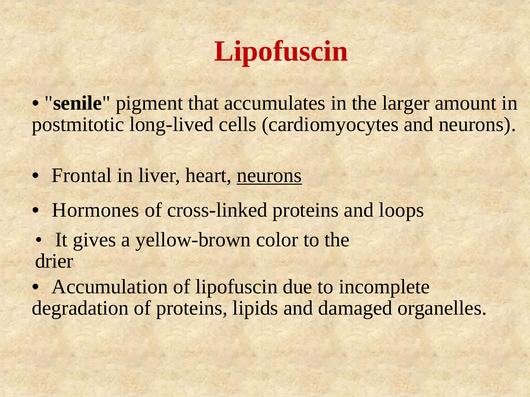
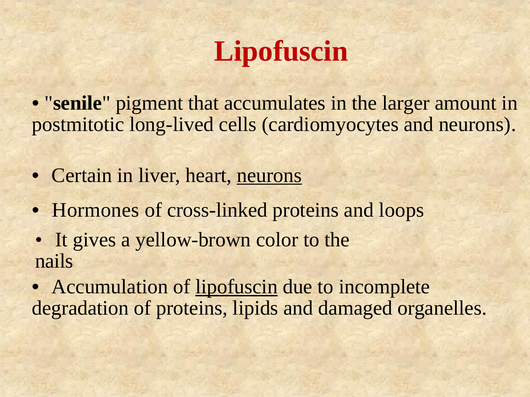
Frontal: Frontal -> Certain
drier: drier -> nails
lipofuscin at (237, 287) underline: none -> present
